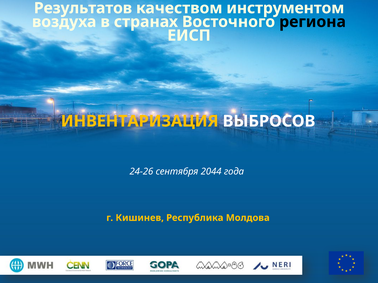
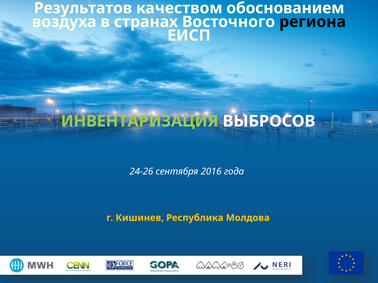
инструментом: инструментом -> обоснованием
ИНВЕНТАРИЗАЦИЯ colour: yellow -> light green
2044: 2044 -> 2016
